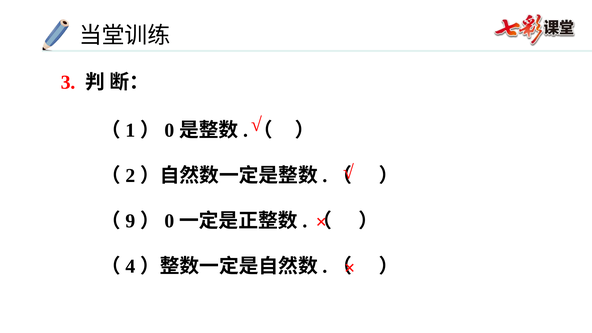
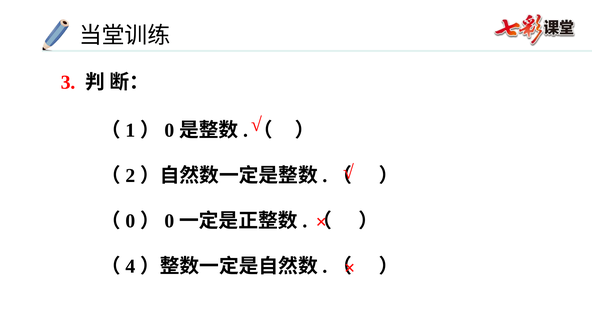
9 at (130, 221): 9 -> 0
